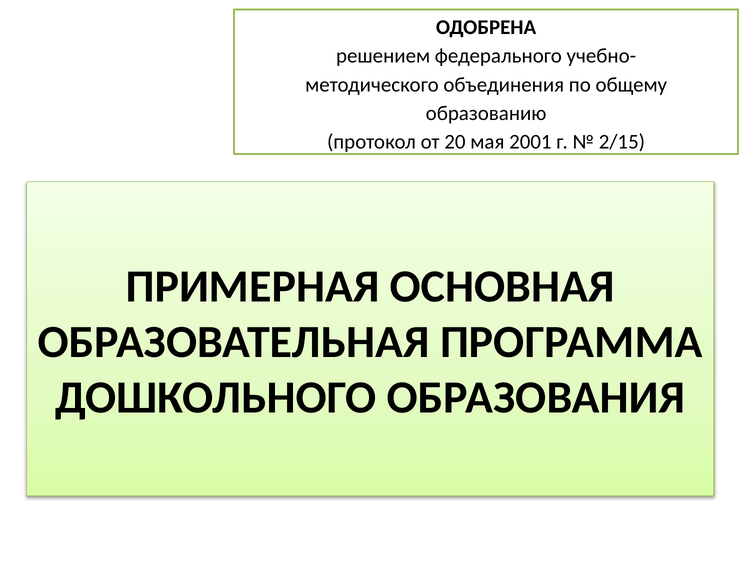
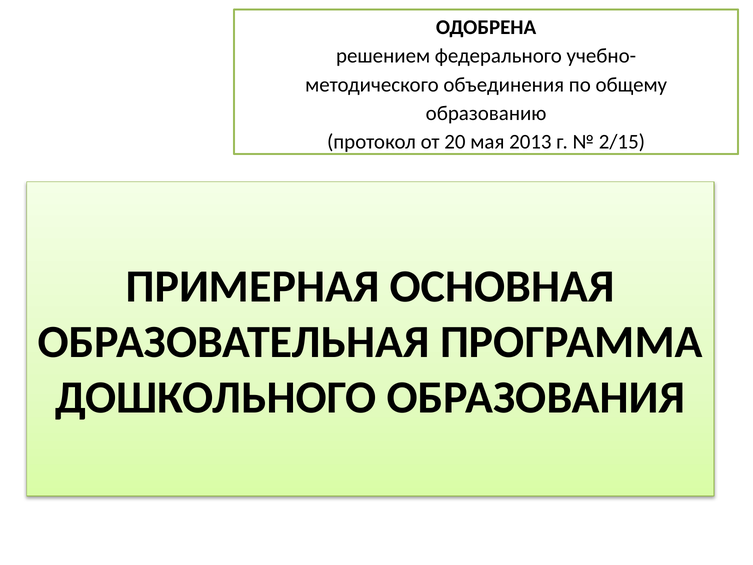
2001: 2001 -> 2013
